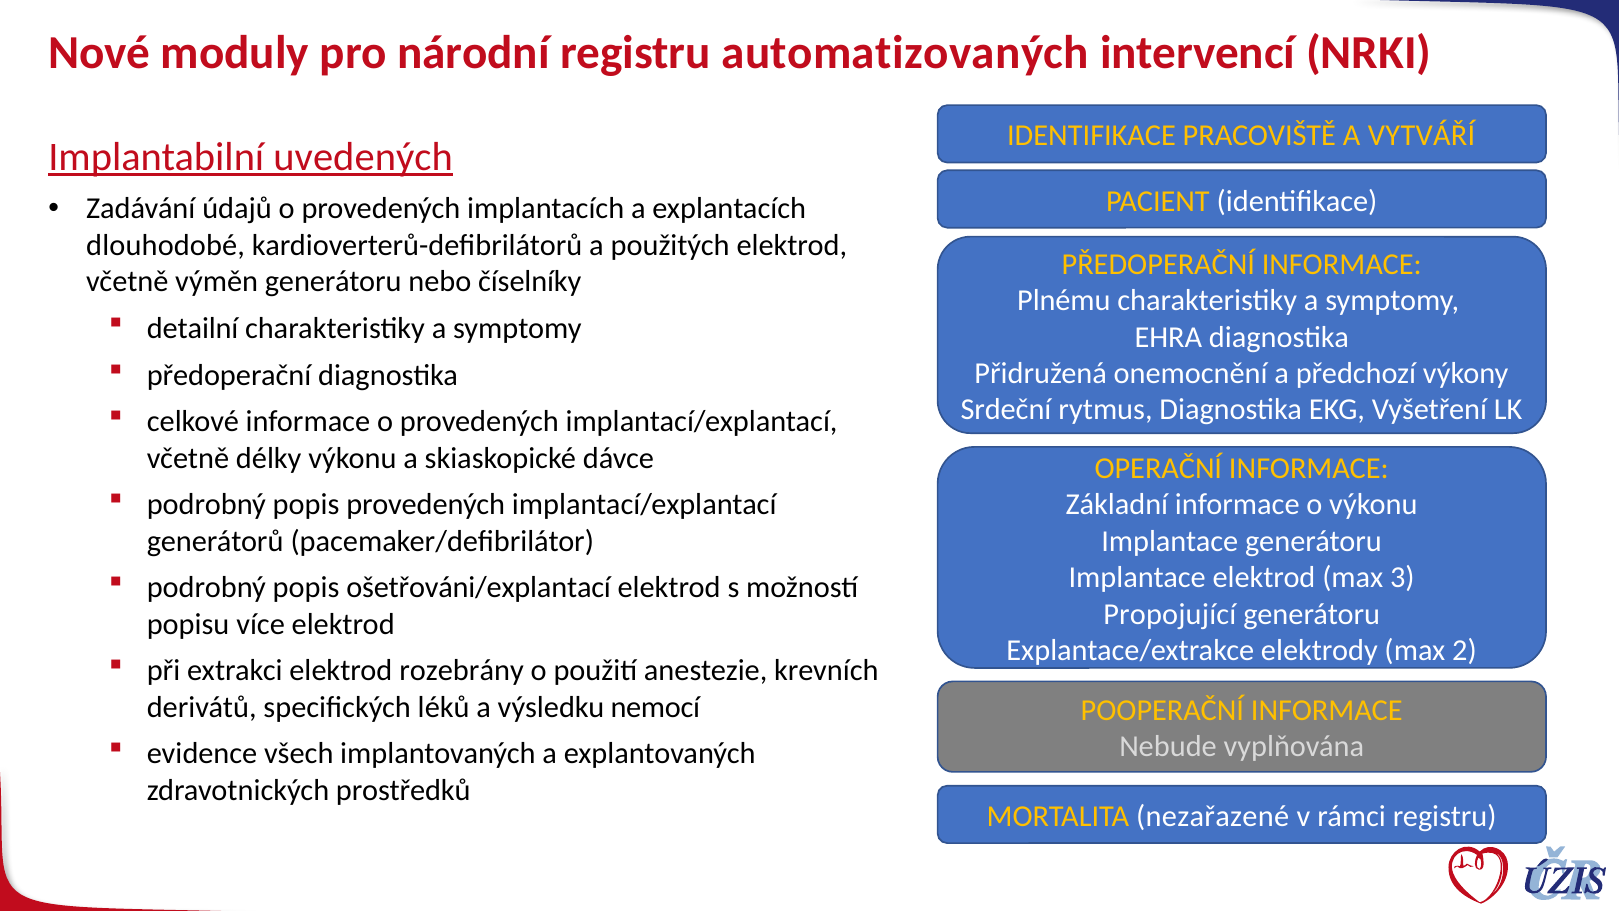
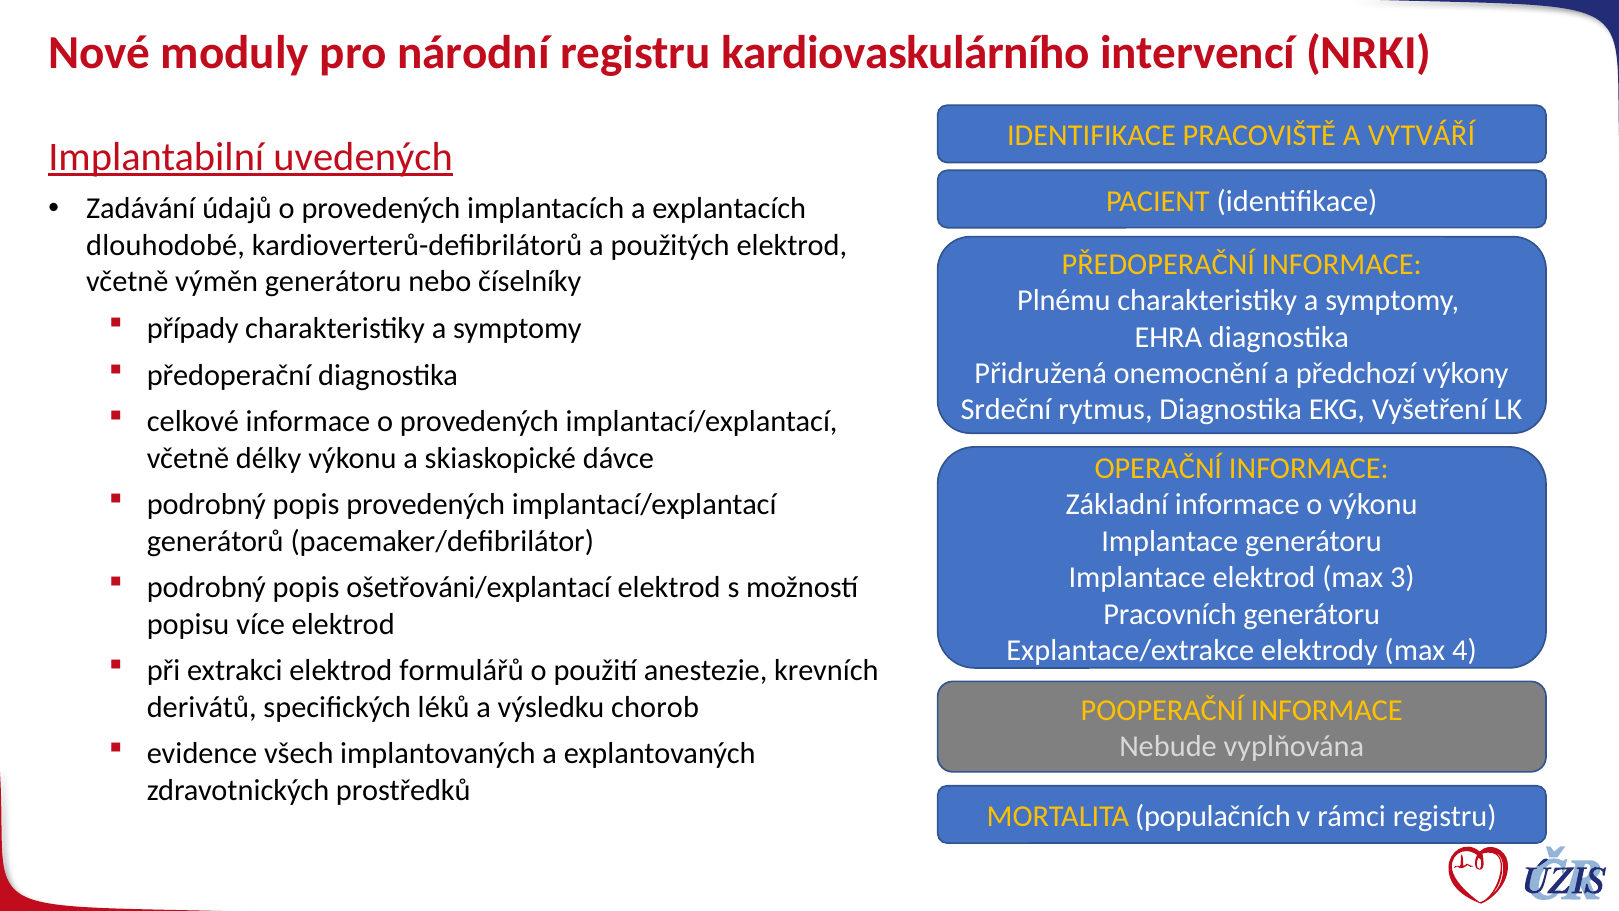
automatizovaných: automatizovaných -> kardiovaskulárního
detailní: detailní -> případy
Propojující: Propojující -> Pracovních
2: 2 -> 4
rozebrány: rozebrány -> formulářů
nemocí: nemocí -> chorob
nezařazené: nezařazené -> populačních
